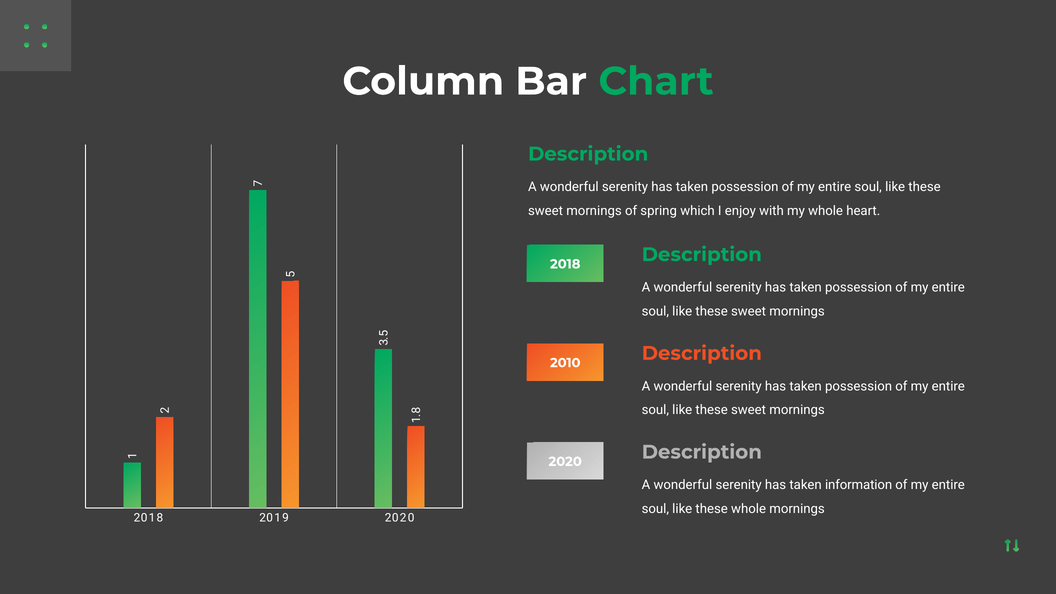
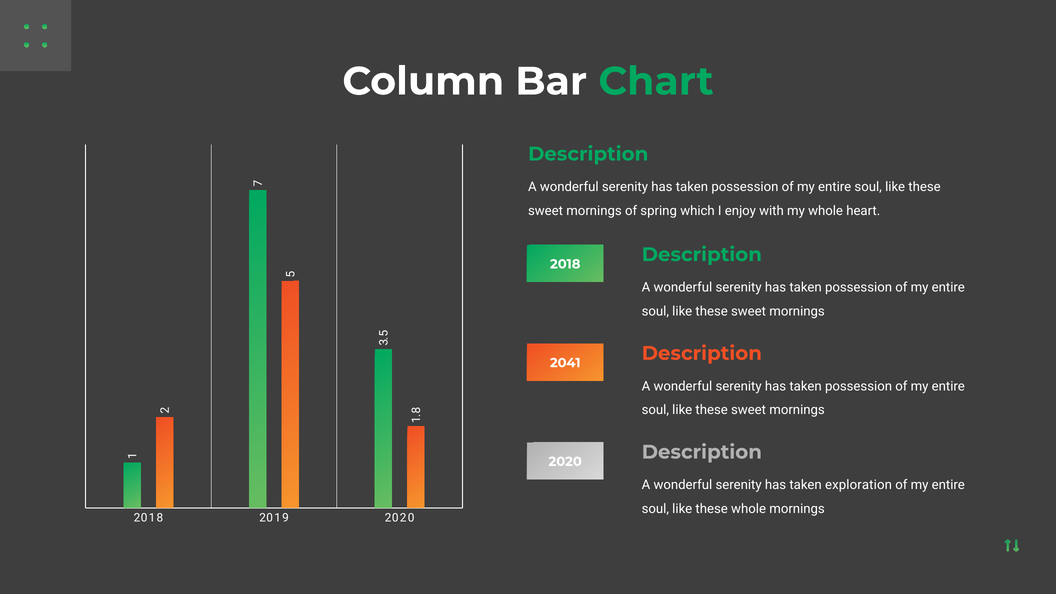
2010: 2010 -> 2041
information: information -> exploration
